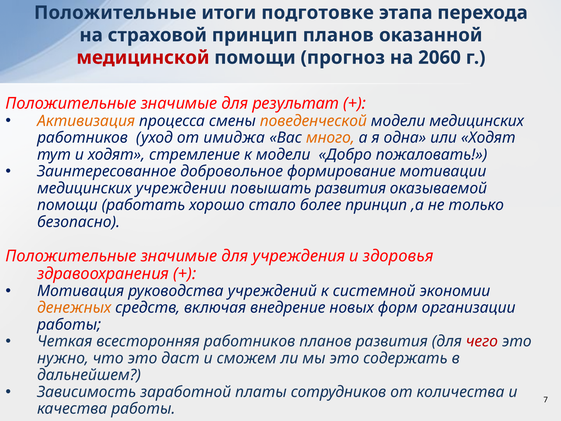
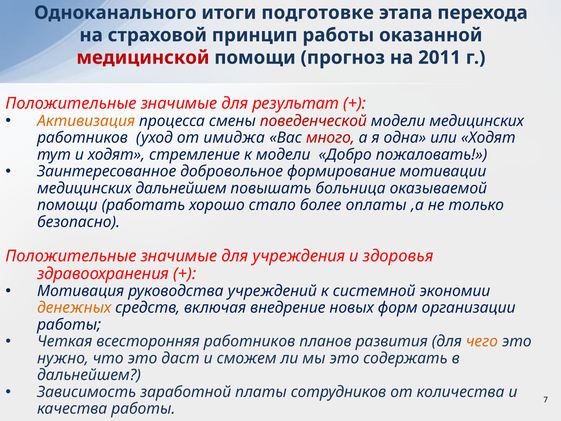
Положительные at (115, 13): Положительные -> Одноканального
принцип планов: планов -> работы
2060: 2060 -> 2011
поведенческой colour: orange -> red
много colour: orange -> red
медицинских учреждении: учреждении -> дальнейшем
повышать развития: развития -> больница
более принцип: принцип -> оплаты
чего colour: red -> orange
